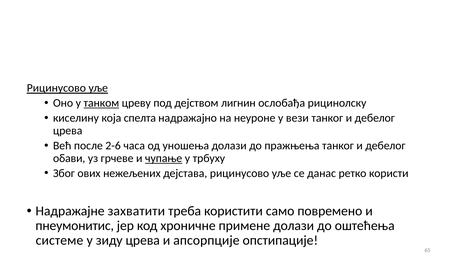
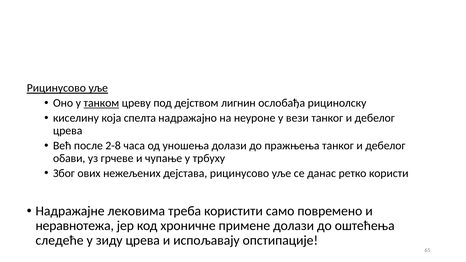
2-6: 2-6 -> 2-8
чупање underline: present -> none
захватити: захватити -> лековима
пнеумонитис: пнеумонитис -> неравнотежа
системе: системе -> следеће
апсорпције: апсорпције -> испољавају
